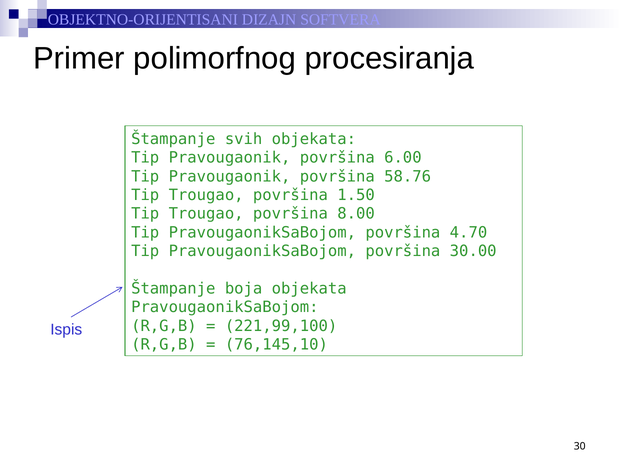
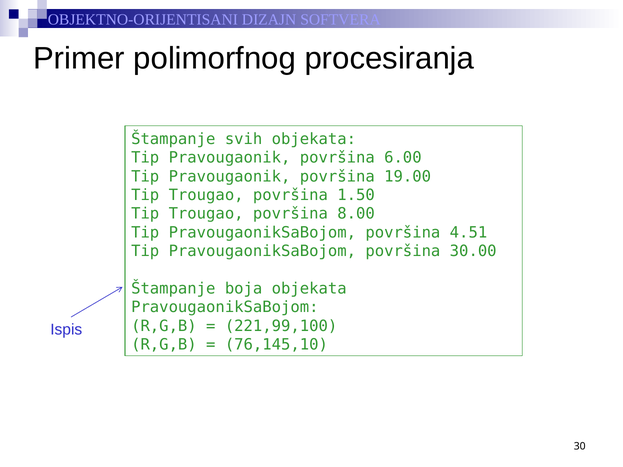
58.76: 58.76 -> 19.00
4.70: 4.70 -> 4.51
